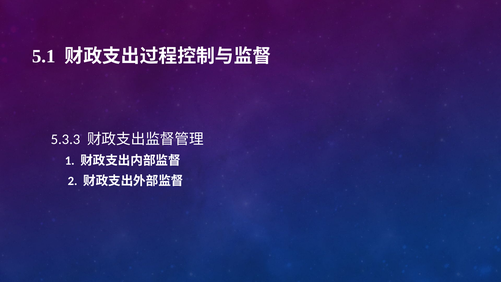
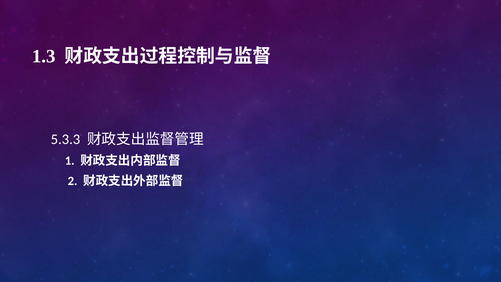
5.1: 5.1 -> 1.3
